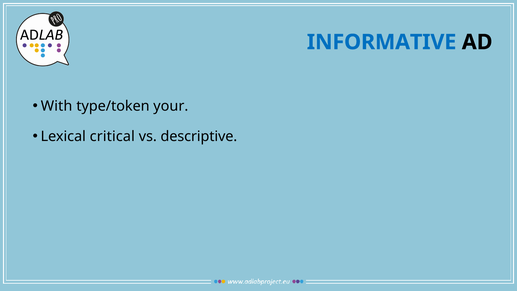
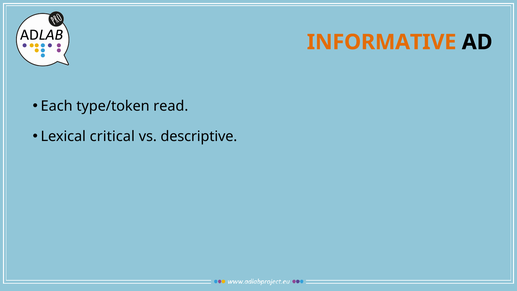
INFORMATIVE colour: blue -> orange
With: With -> Each
your: your -> read
